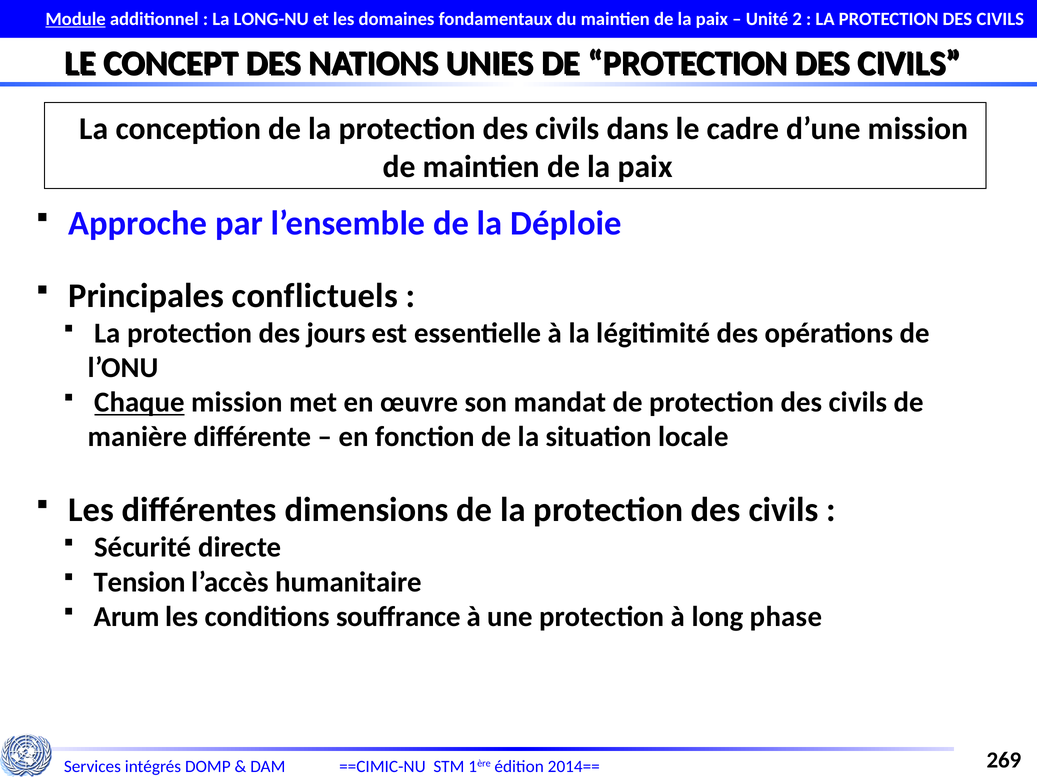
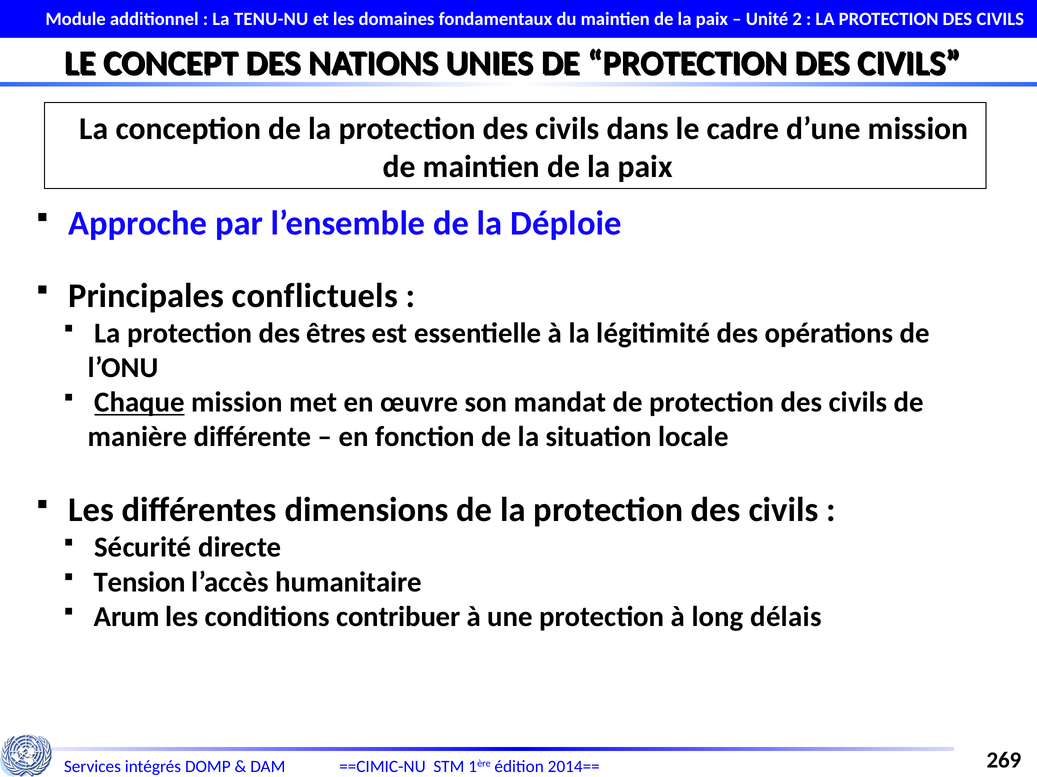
Module at (76, 19) underline: present -> none
LONG-NU: LONG-NU -> TENU-NU
jours: jours -> êtres
souffrance: souffrance -> contribuer
phase: phase -> délais
